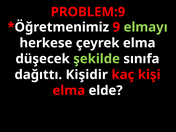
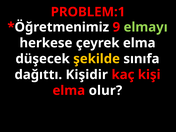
PROBLEM:9: PROBLEM:9 -> PROBLEM:1
şekilde colour: light green -> yellow
elde: elde -> olur
